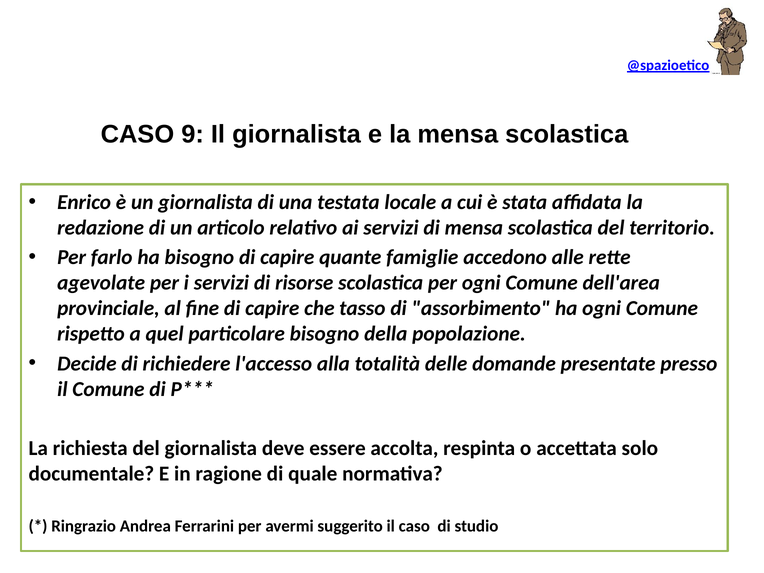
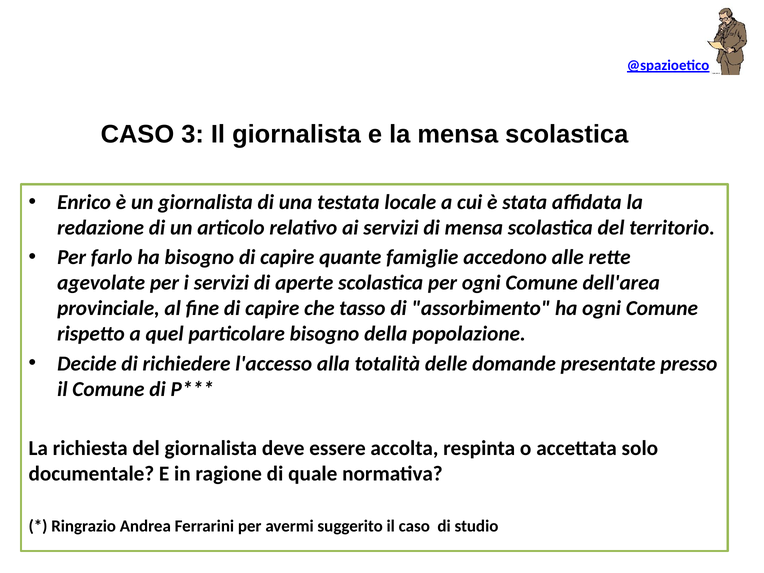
9: 9 -> 3
risorse: risorse -> aperte
